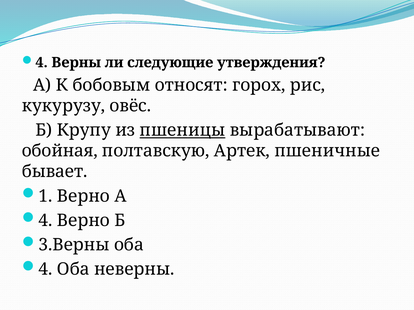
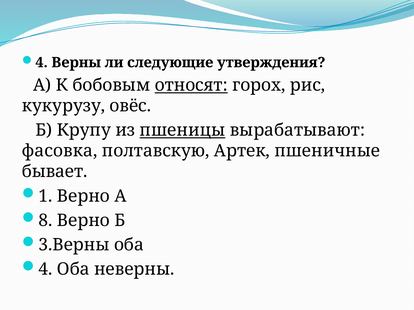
относят underline: none -> present
обойная: обойная -> фасовка
4 at (45, 221): 4 -> 8
